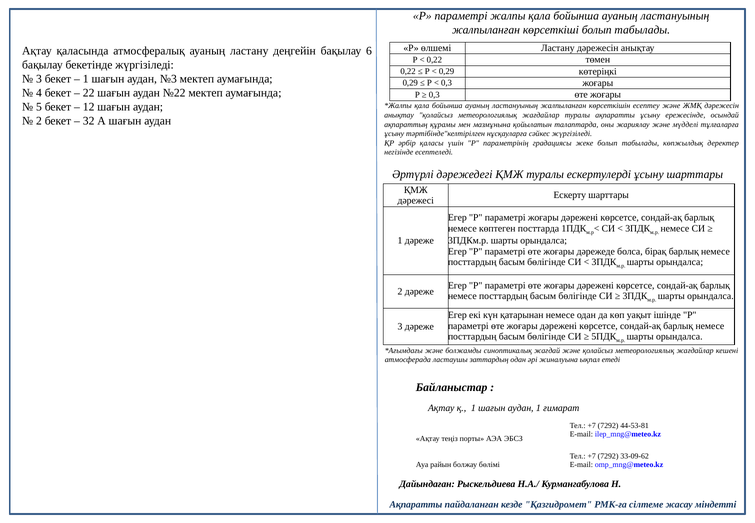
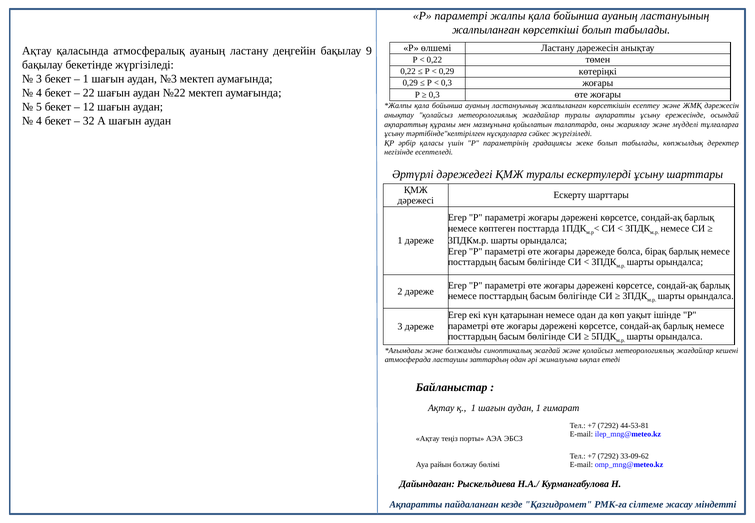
6: 6 -> 9
2 at (39, 121): 2 -> 4
